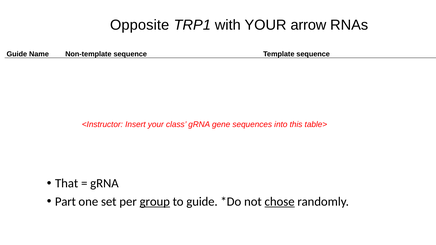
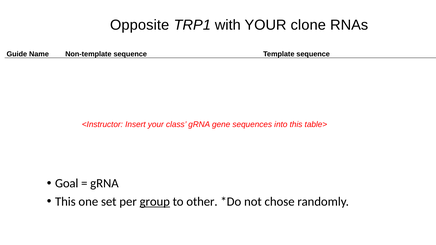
arrow: arrow -> clone
That: That -> Goal
Part at (65, 202): Part -> This
to guide: guide -> other
chose underline: present -> none
